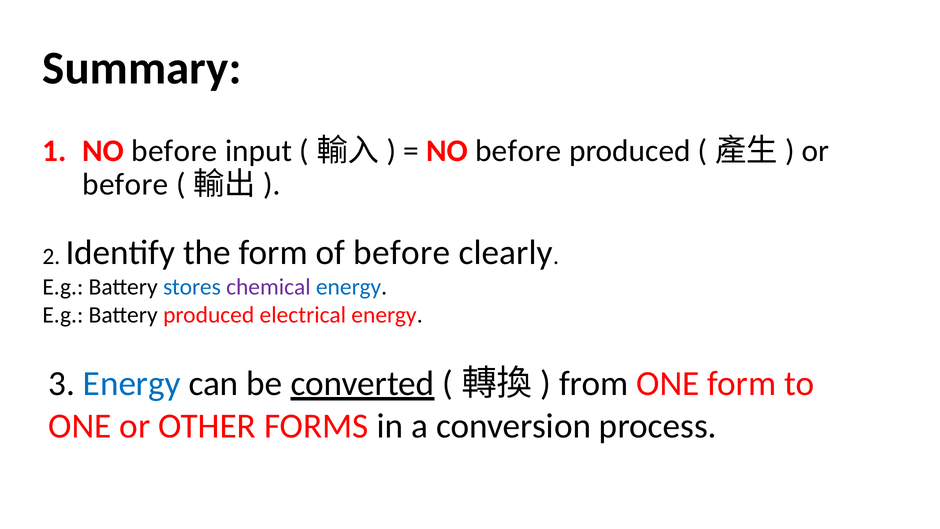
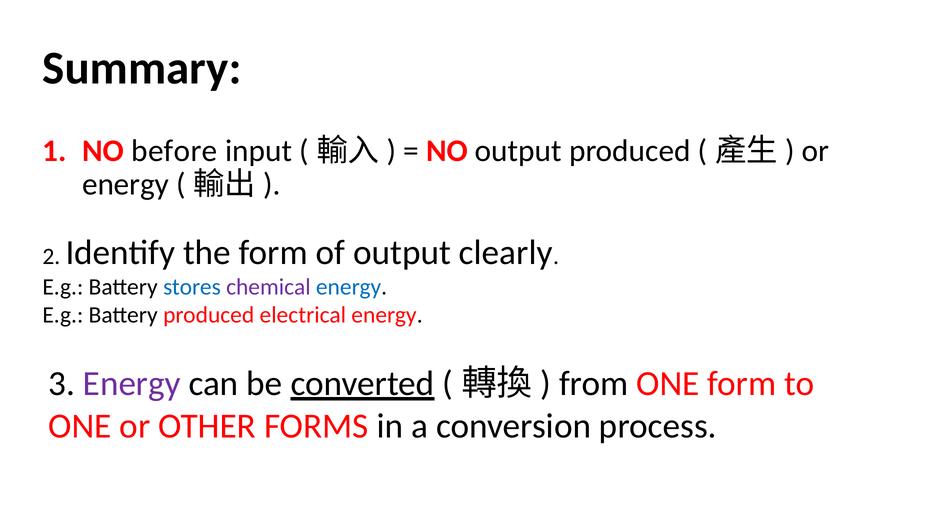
before at (518, 151): before -> output
before at (125, 184): before -> energy
of before: before -> output
Energy at (132, 384) colour: blue -> purple
